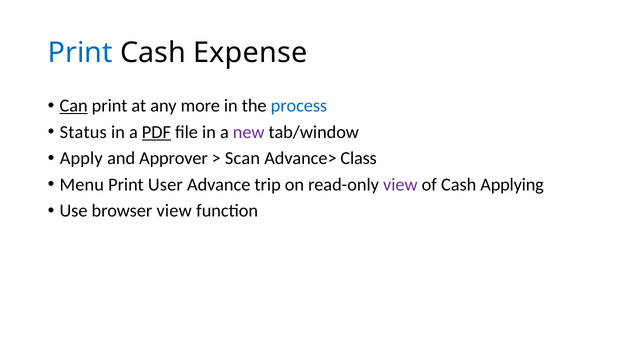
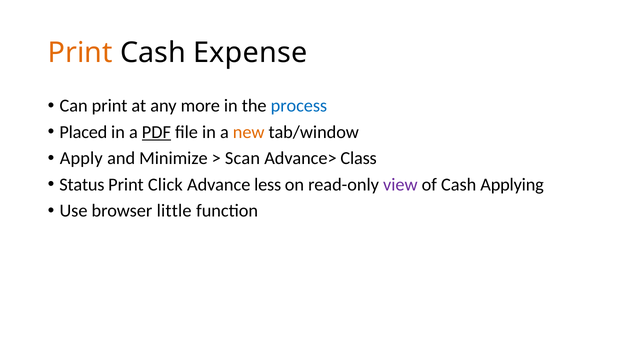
Print at (80, 53) colour: blue -> orange
Can underline: present -> none
Status: Status -> Placed
new colour: purple -> orange
Approver: Approver -> Minimize
Menu: Menu -> Status
User: User -> Click
trip: trip -> less
browser view: view -> little
